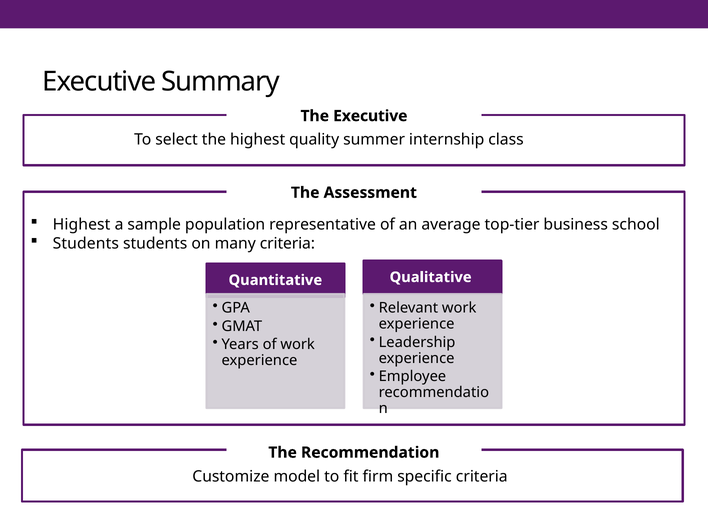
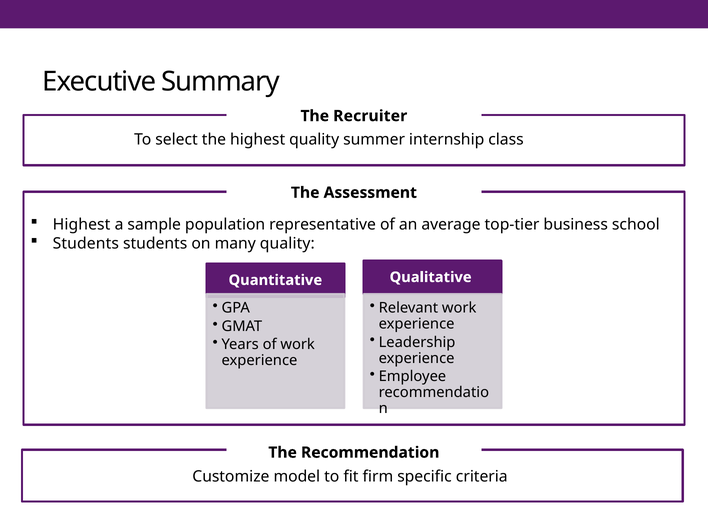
The Executive: Executive -> Recruiter
many criteria: criteria -> quality
